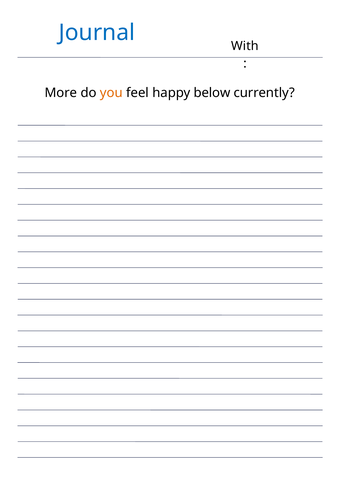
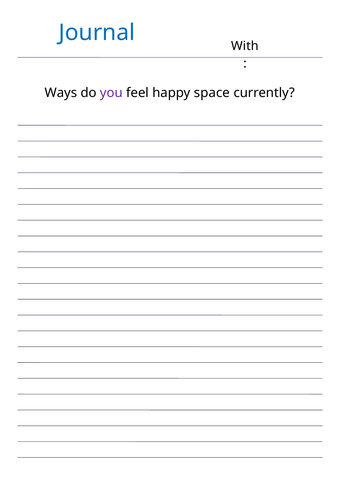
More: More -> Ways
you colour: orange -> purple
below: below -> space
